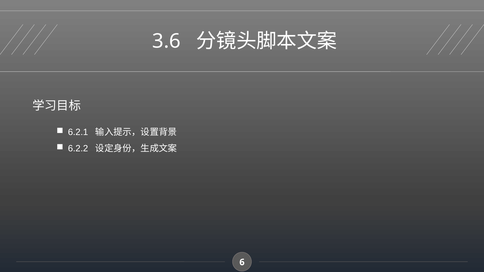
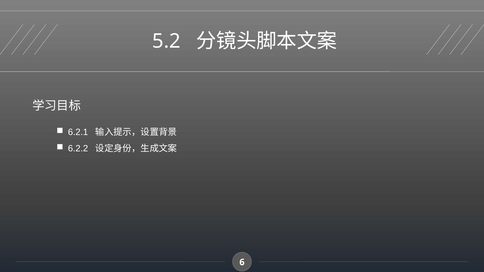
3.6: 3.6 -> 5.2
